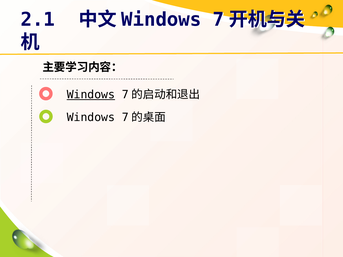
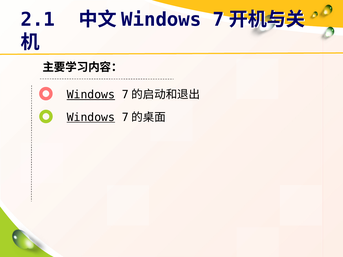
Windows at (91, 117) underline: none -> present
